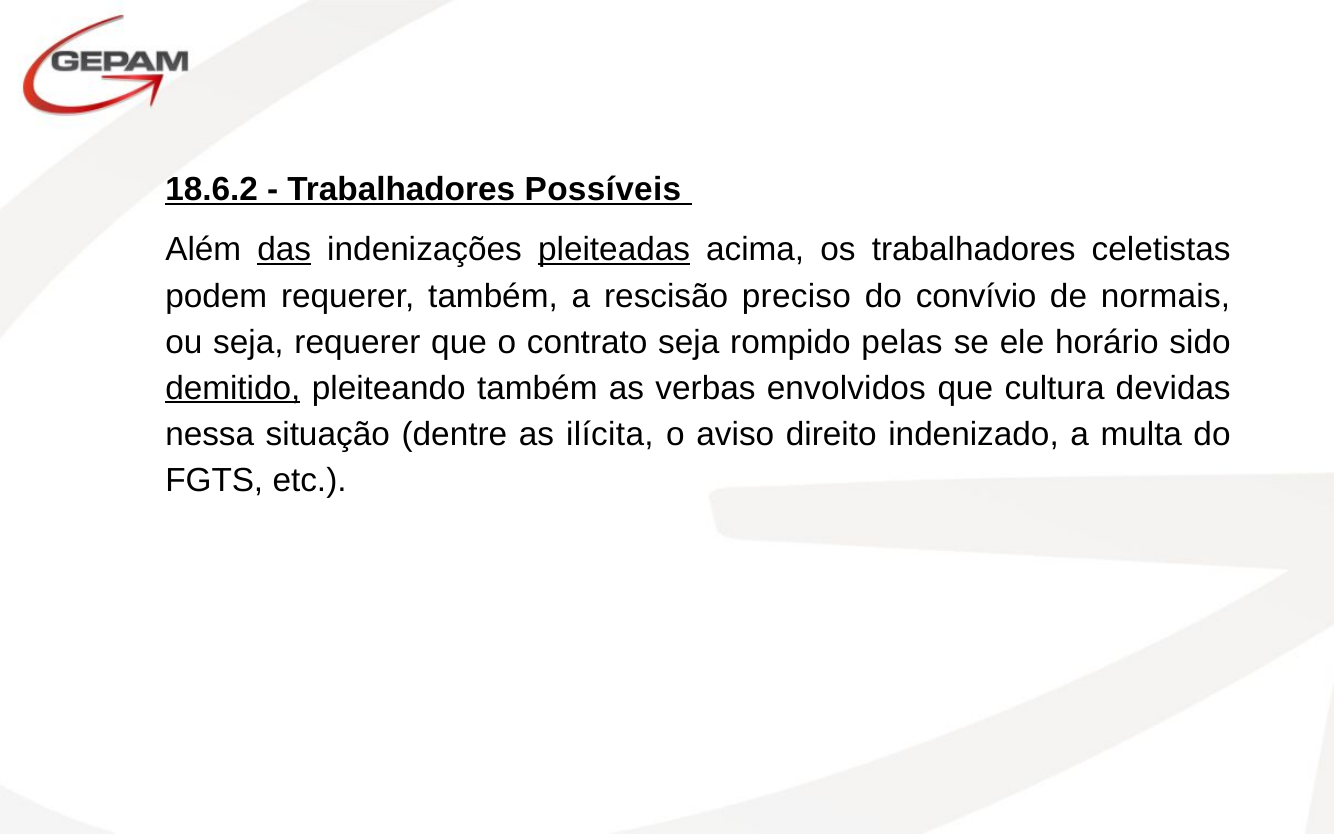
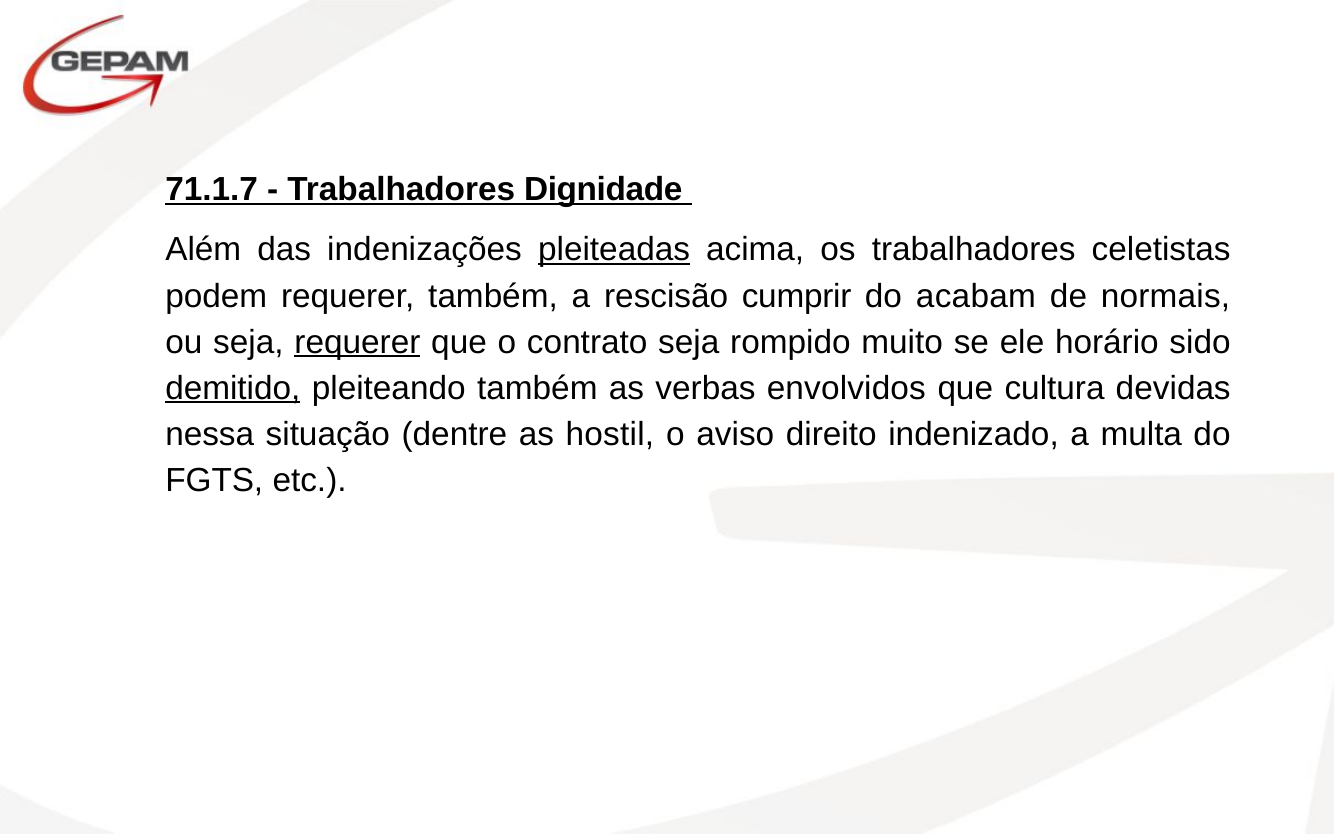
18.6.2: 18.6.2 -> 71.1.7
Possíveis: Possíveis -> Dignidade
das underline: present -> none
preciso: preciso -> cumprir
convívio: convívio -> acabam
requerer at (357, 342) underline: none -> present
pelas: pelas -> muito
ilícita: ilícita -> hostil
